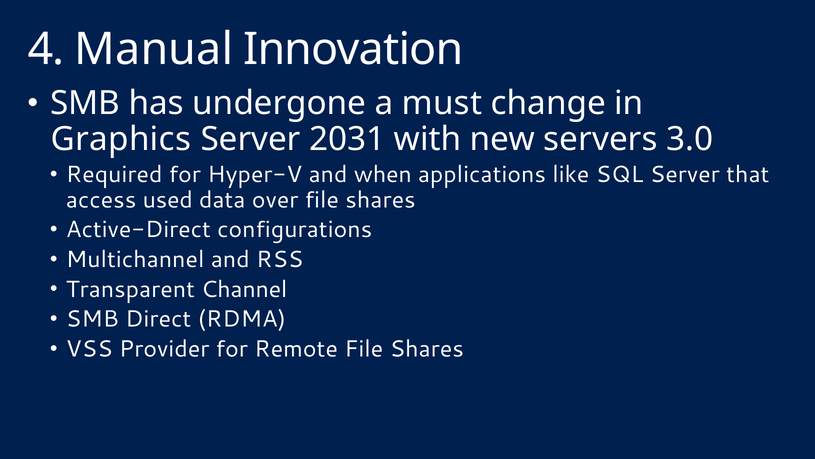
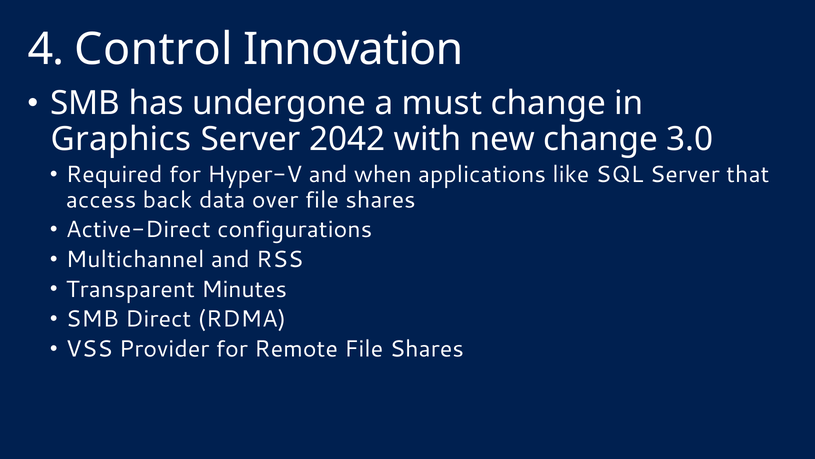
Manual: Manual -> Control
2031: 2031 -> 2042
new servers: servers -> change
used: used -> back
Channel: Channel -> Minutes
